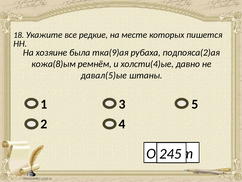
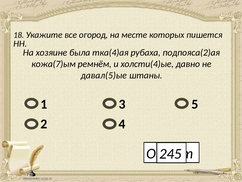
редкие: редкие -> огород
тка(9)ая: тка(9)ая -> тка(4)ая
кожа(8)ым: кожа(8)ым -> кожа(7)ым
